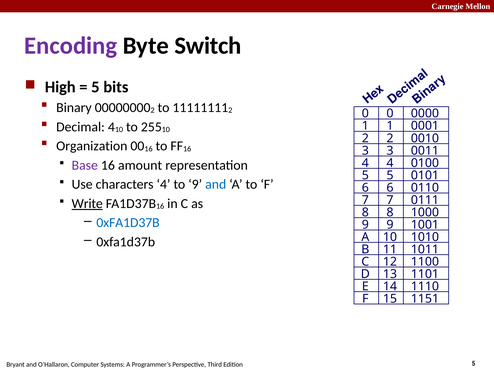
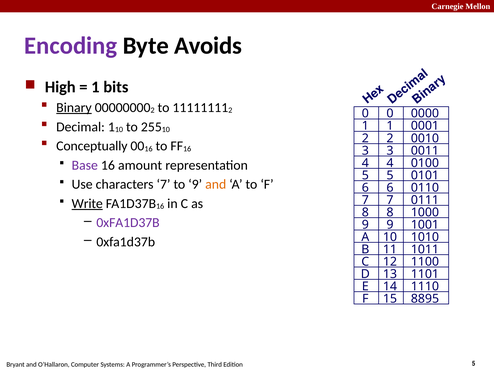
Switch: Switch -> Avoids
5 at (95, 87): 5 -> 1
Binary underline: none -> present
Decimal 4: 4 -> 1
Organization: Organization -> Conceptually
characters 4: 4 -> 7
and at (216, 185) colour: blue -> orange
0xFA1D37B at (128, 223) colour: blue -> purple
1151: 1151 -> 8895
